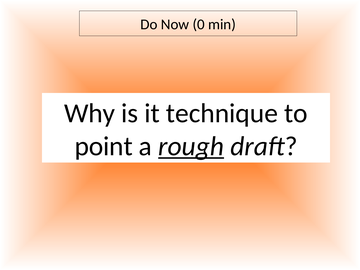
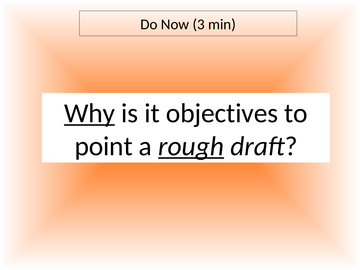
0: 0 -> 3
Why underline: none -> present
technique: technique -> objectives
